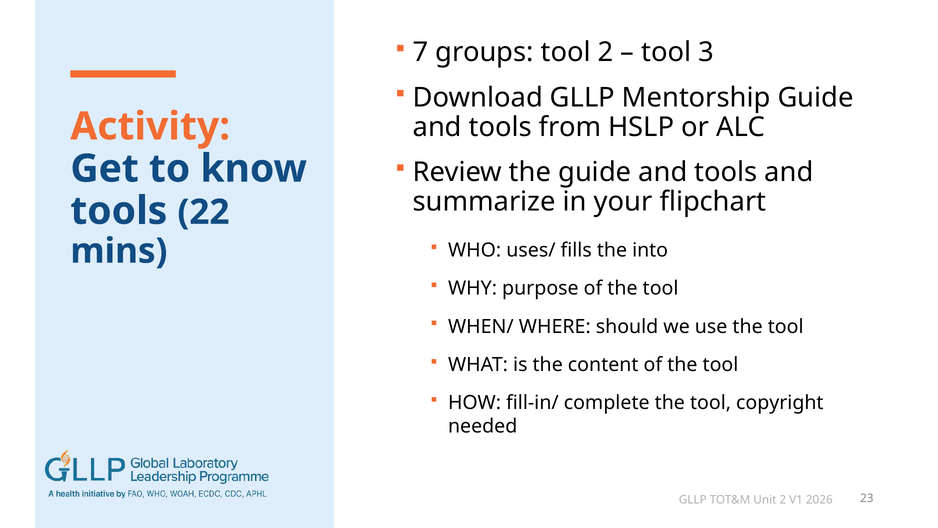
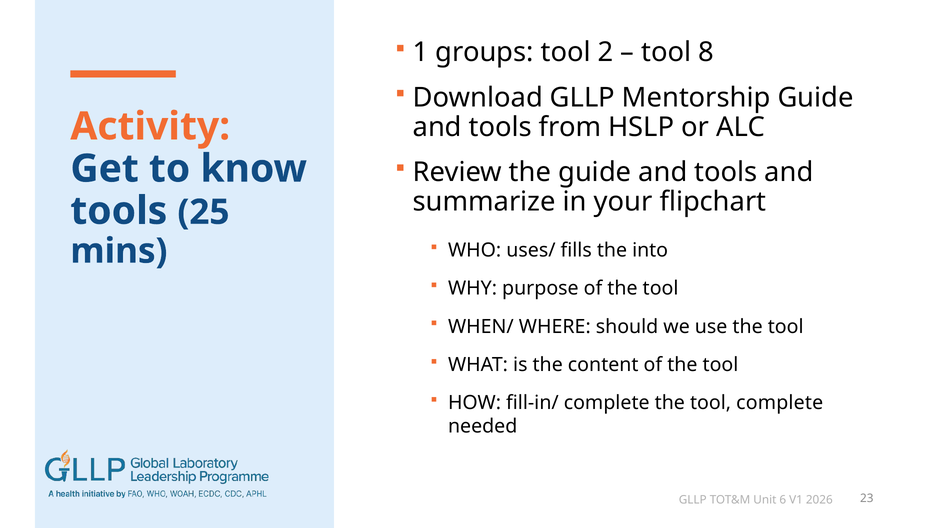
7: 7 -> 1
3: 3 -> 8
22: 22 -> 25
tool copyright: copyright -> complete
Unit 2: 2 -> 6
